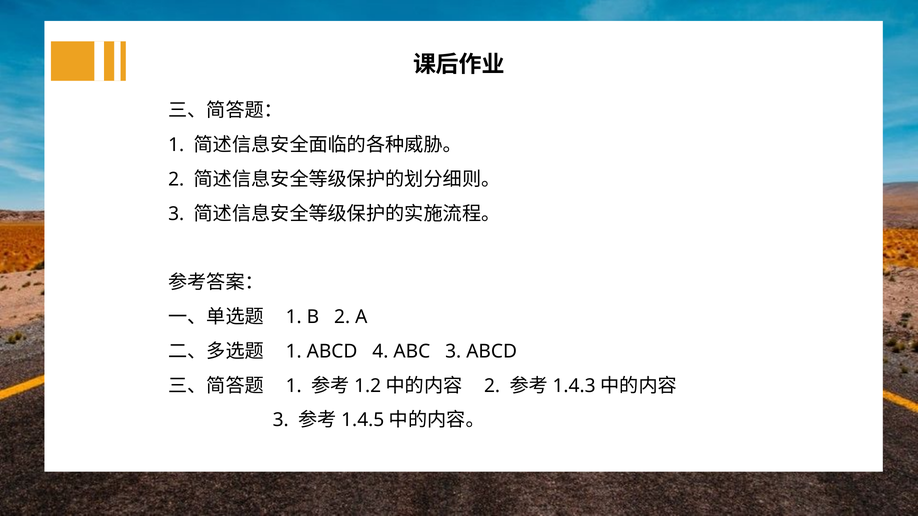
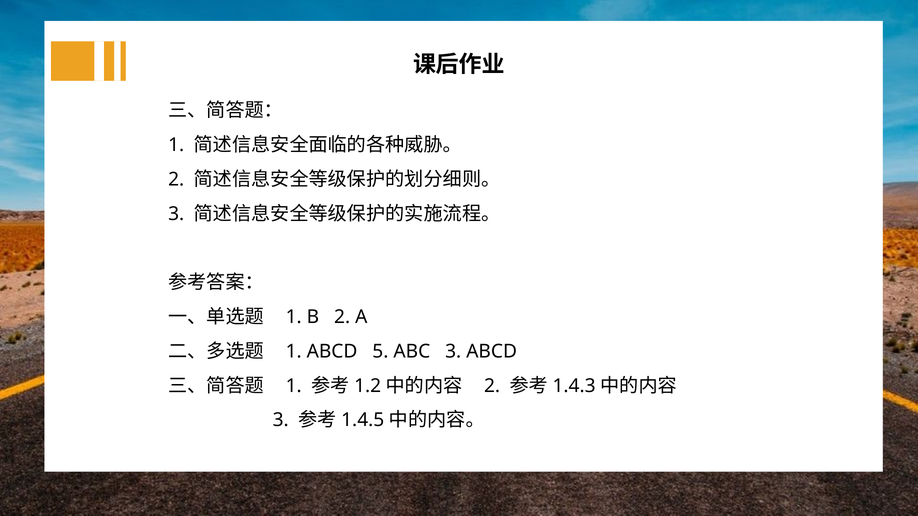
4: 4 -> 5
